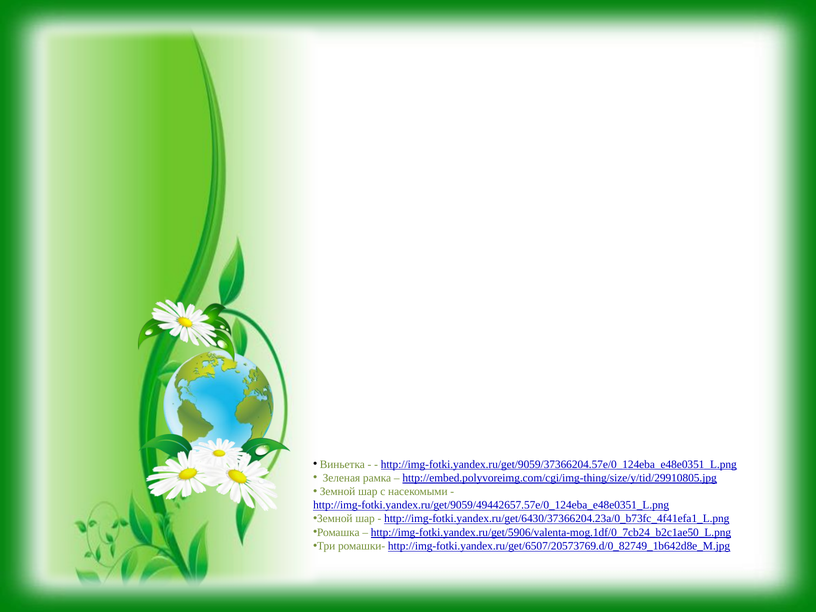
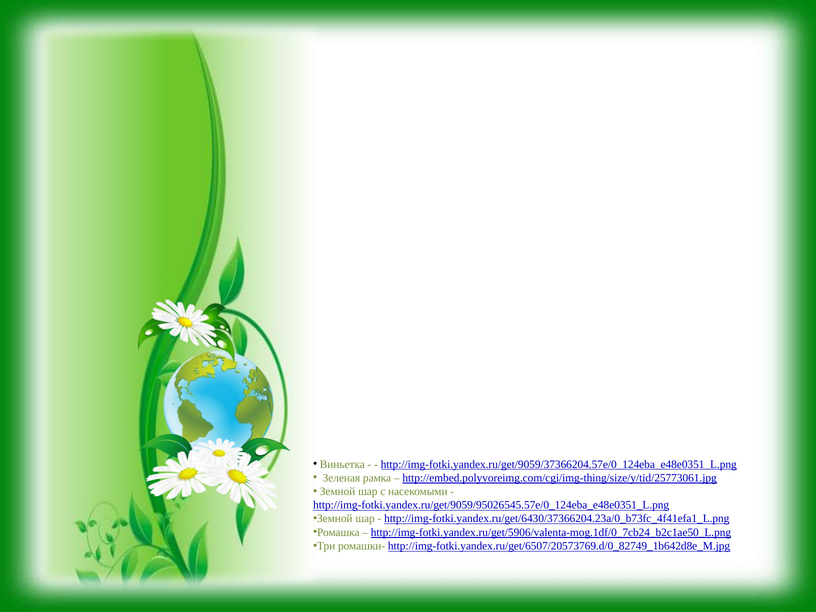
http://embed.polyvoreimg.com/cgi/img-thing/size/y/tid/29910805.jpg: http://embed.polyvoreimg.com/cgi/img-thing/size/y/tid/29910805.jpg -> http://embed.polyvoreimg.com/cgi/img-thing/size/y/tid/25773061.jpg
http://img-fotki.yandex.ru/get/9059/49442657.57e/0_124eba_e48e0351_L.png: http://img-fotki.yandex.ru/get/9059/49442657.57e/0_124eba_e48e0351_L.png -> http://img-fotki.yandex.ru/get/9059/95026545.57e/0_124eba_e48e0351_L.png
